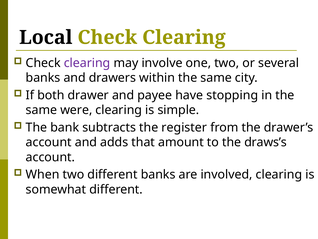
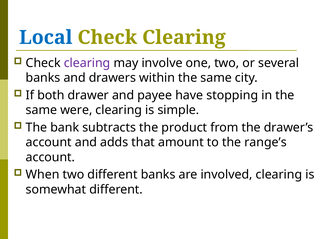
Local colour: black -> blue
register: register -> product
draws’s: draws’s -> range’s
